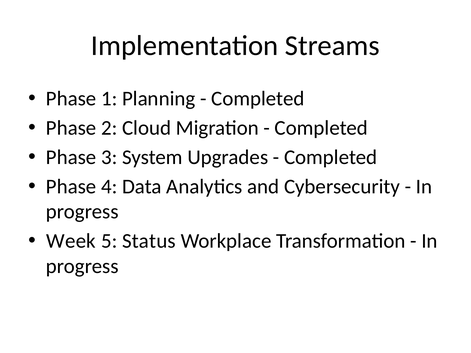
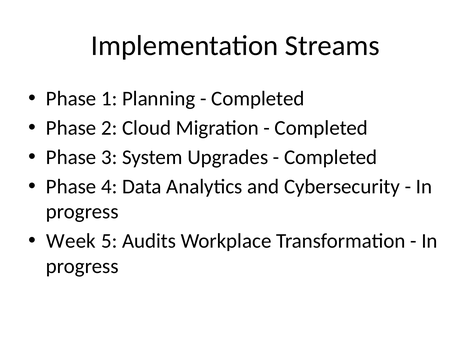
Status: Status -> Audits
